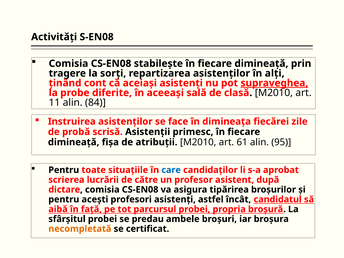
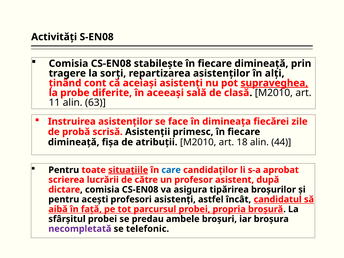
84: 84 -> 63
61: 61 -> 18
95: 95 -> 44
situaţiile underline: none -> present
necompletată colour: orange -> purple
certificat: certificat -> telefonic
